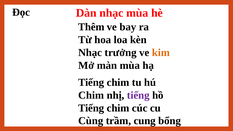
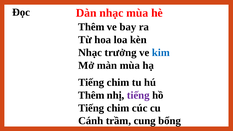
kim colour: orange -> blue
Chim at (91, 95): Chim -> Thêm
Cùng: Cùng -> Cánh
